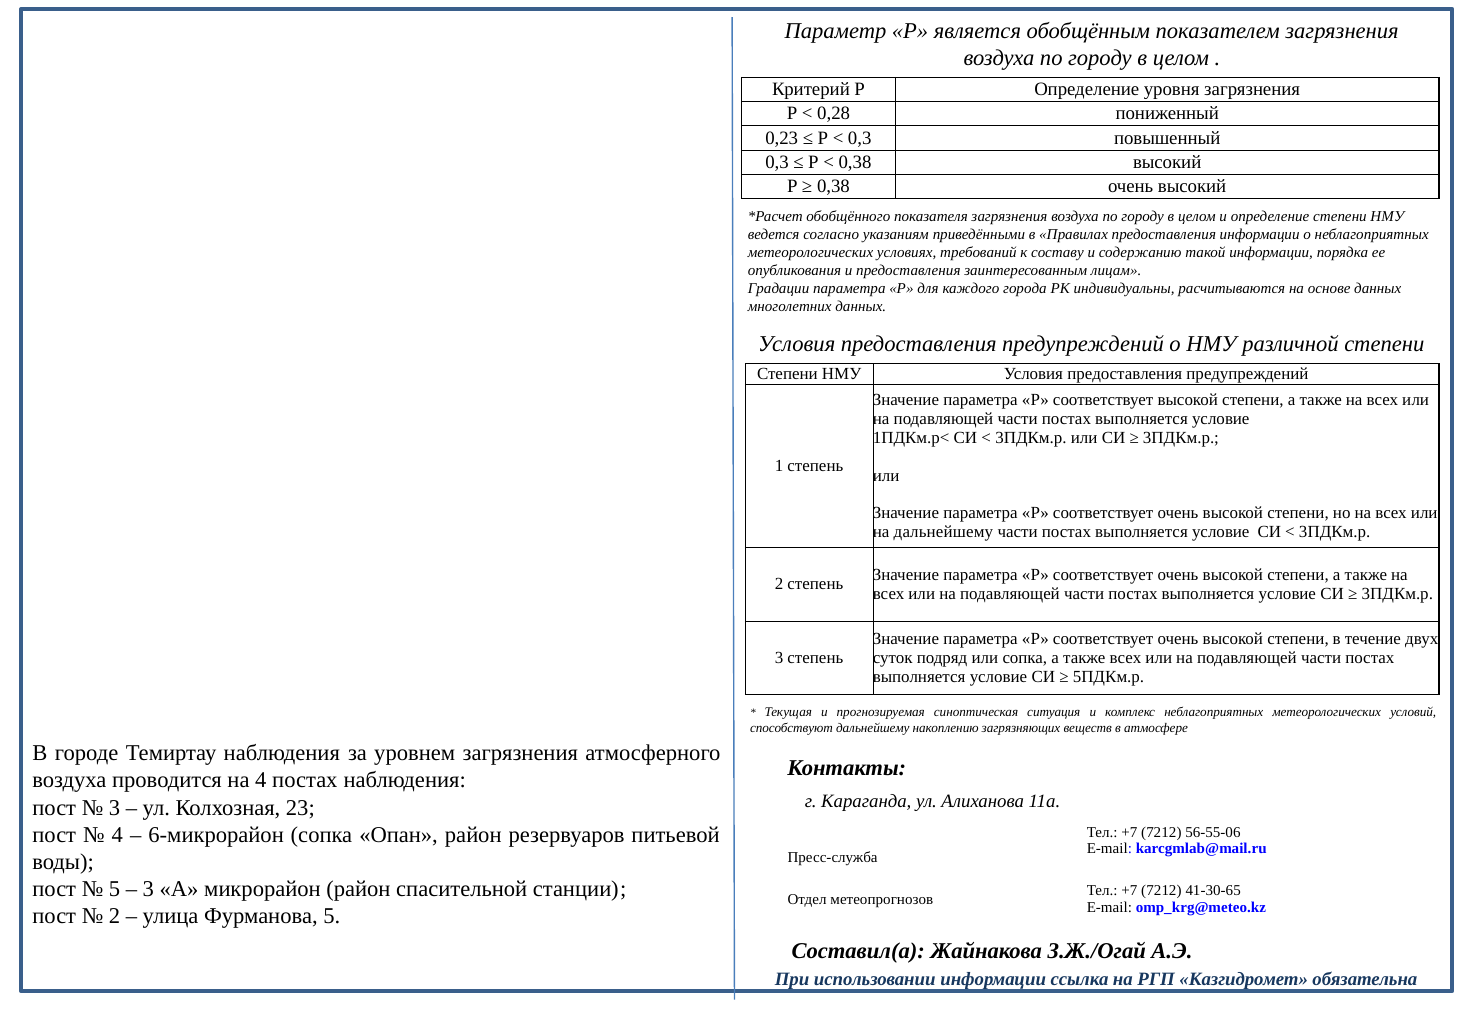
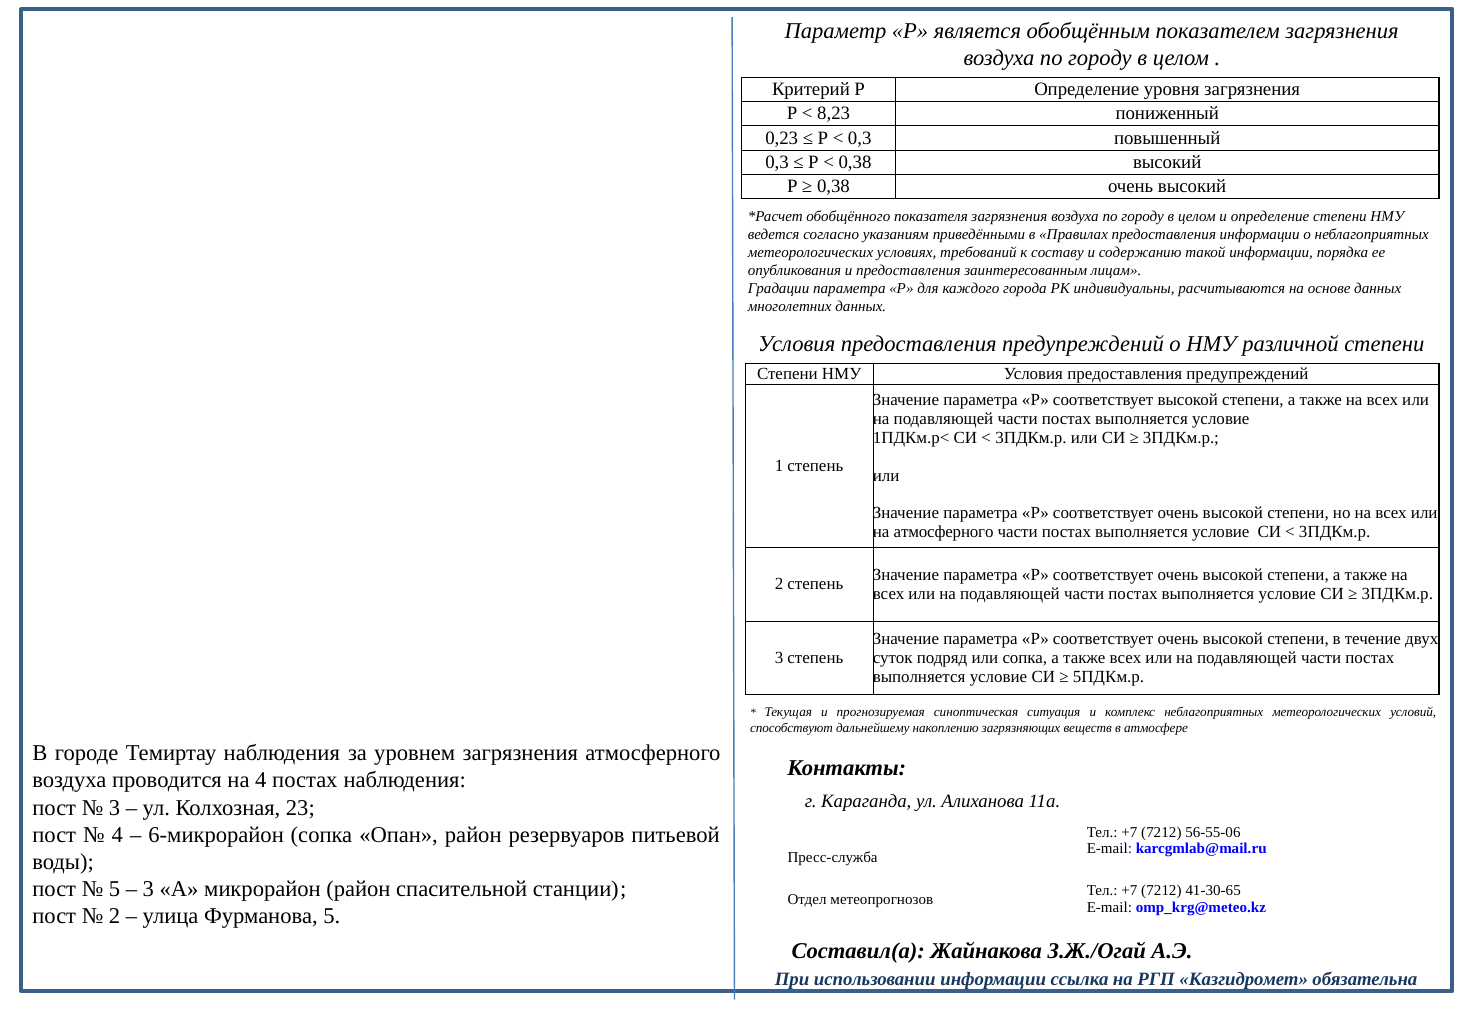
0,28: 0,28 -> 8,23
на дальнейшему: дальнейшему -> атмосферного
